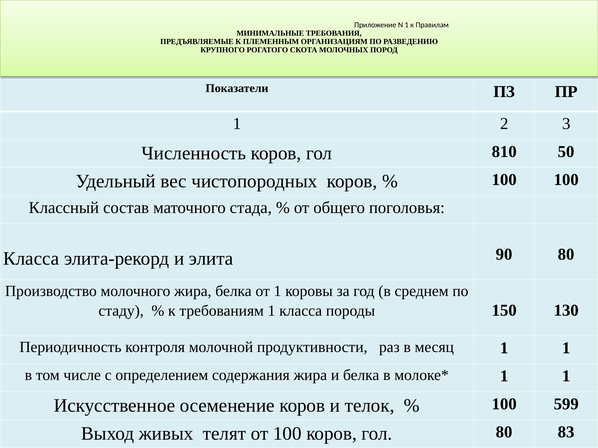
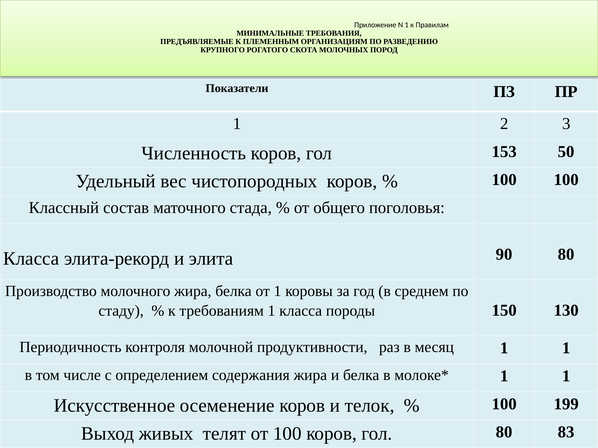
810: 810 -> 153
599: 599 -> 199
